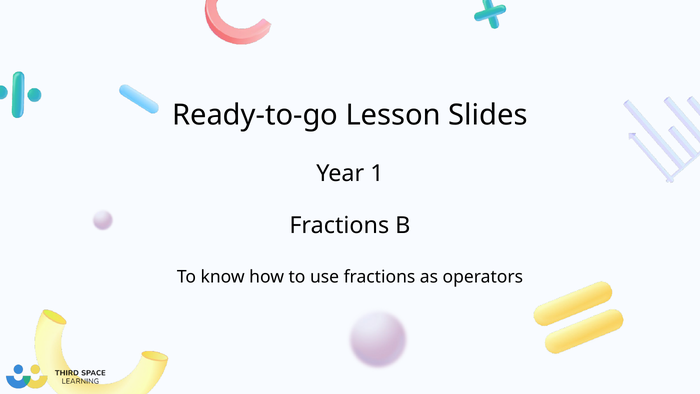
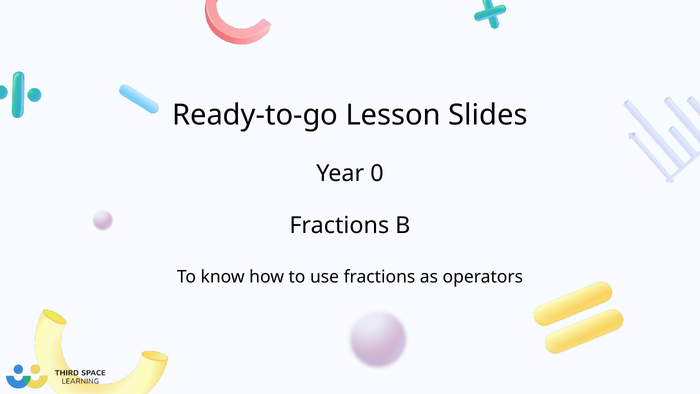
1: 1 -> 0
